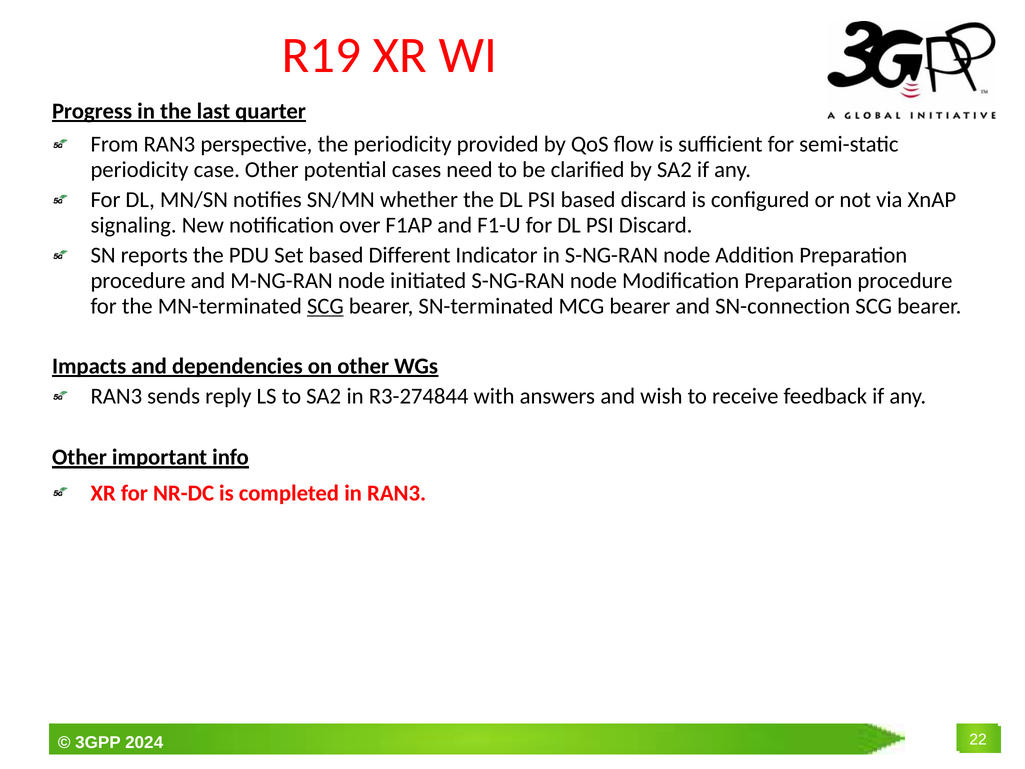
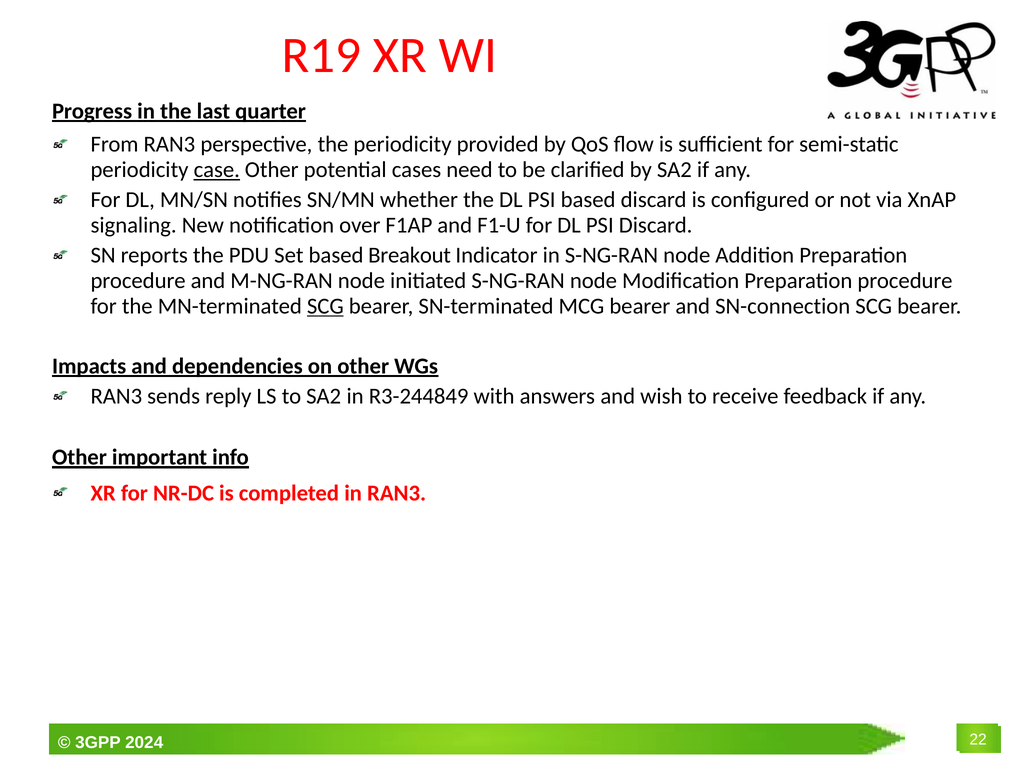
case underline: none -> present
Different: Different -> Breakout
R3-274844: R3-274844 -> R3-244849
